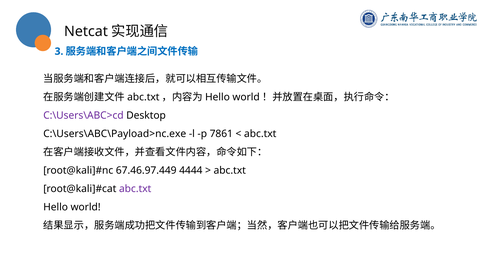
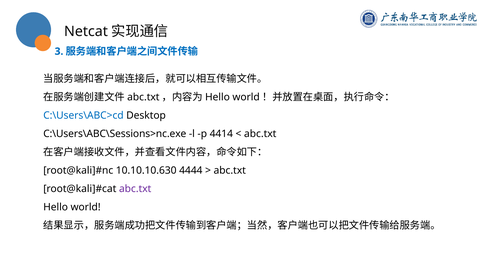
C:\Users\ABC>cd colour: purple -> blue
C:\Users\ABC\Payload>nc.exe: C:\Users\ABC\Payload>nc.exe -> C:\Users\ABC\Sessions>nc.exe
7861: 7861 -> 4414
67.46.97.449: 67.46.97.449 -> 10.10.10.630
